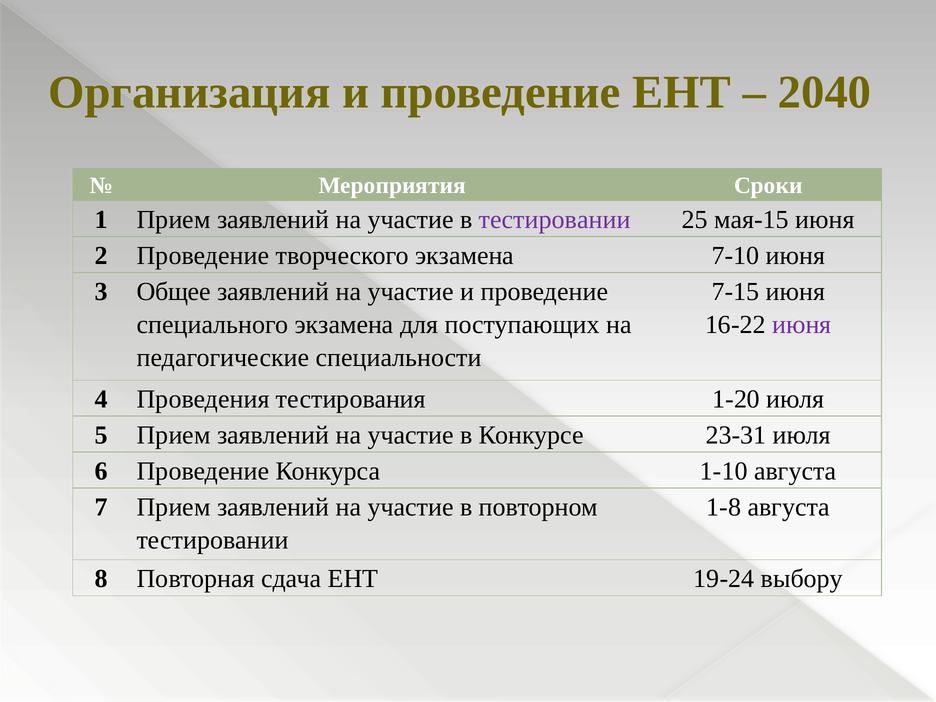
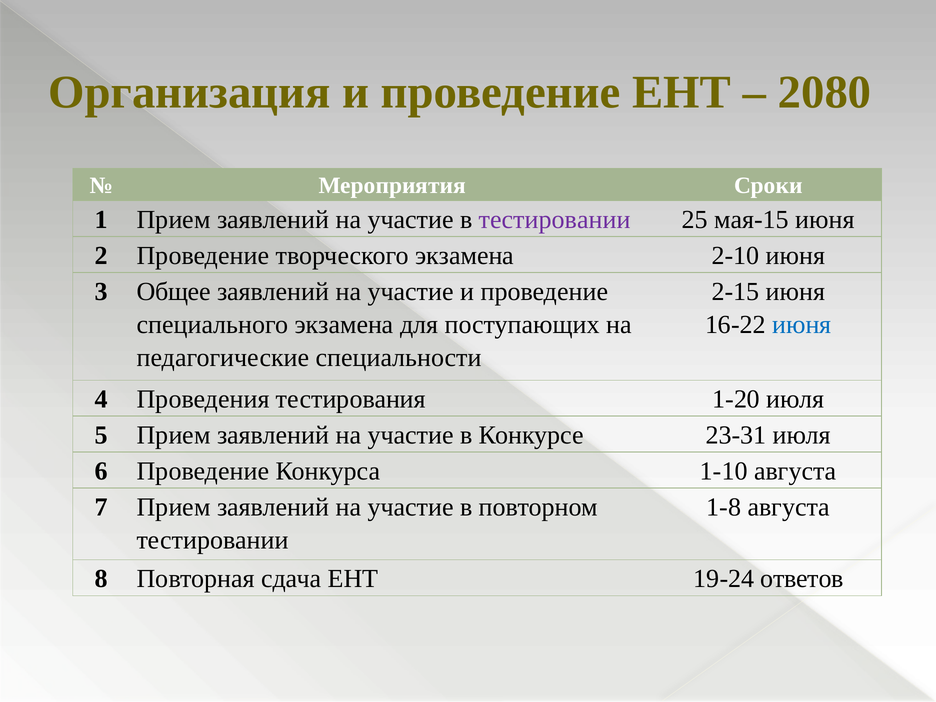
2040: 2040 -> 2080
7-10: 7-10 -> 2-10
7-15: 7-15 -> 2-15
июня at (802, 325) colour: purple -> blue
выбору: выбору -> ответов
